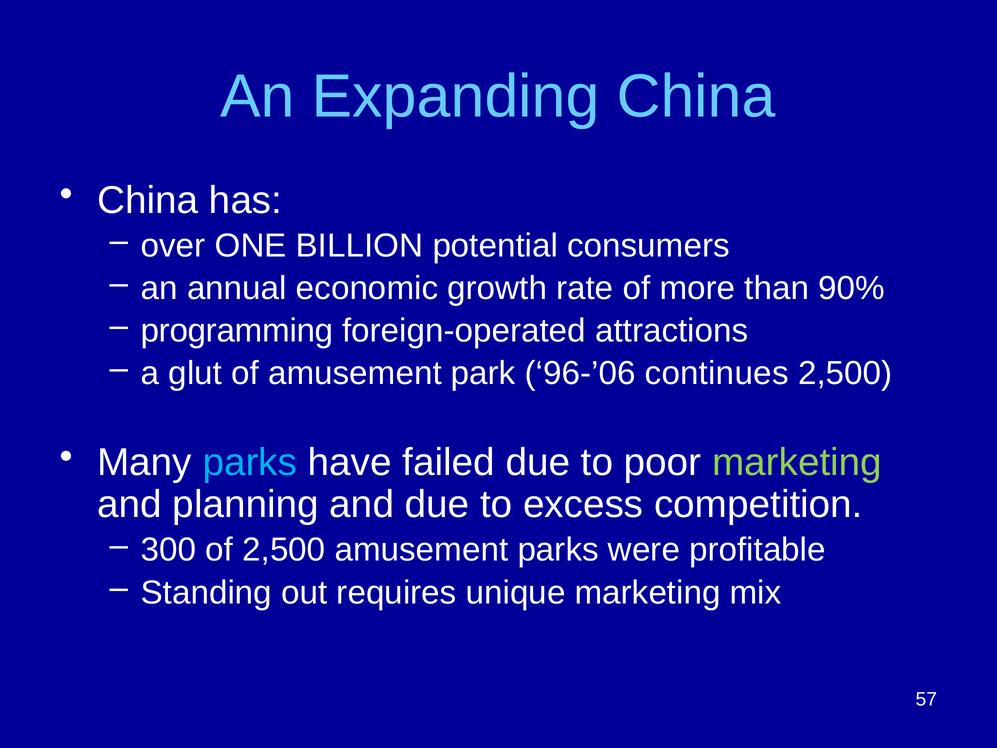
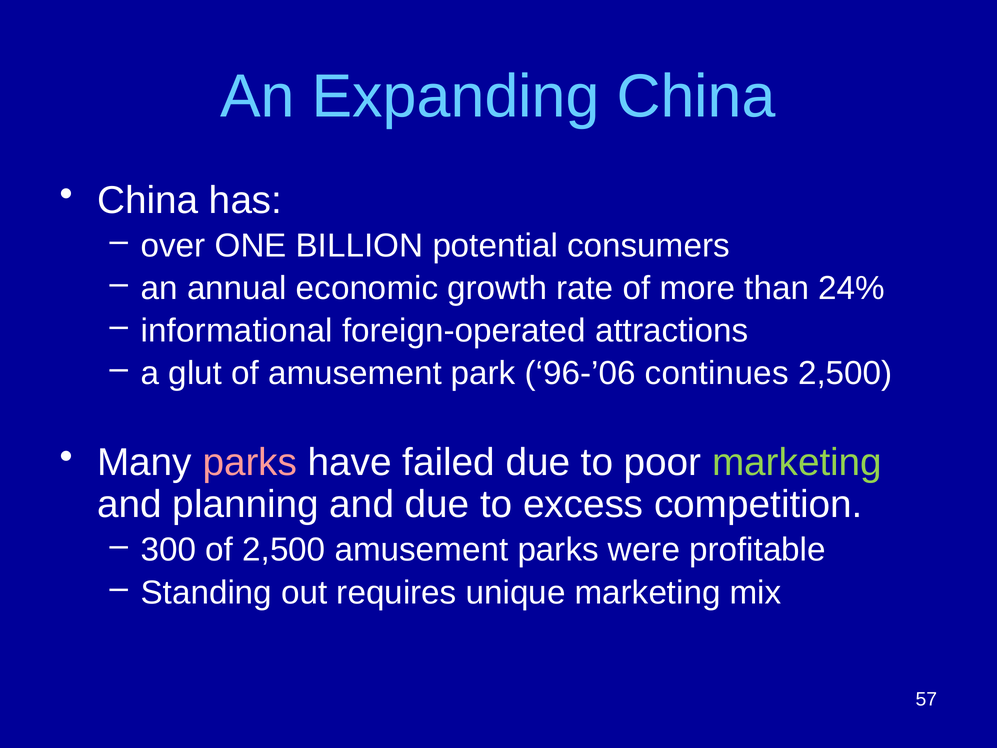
90%: 90% -> 24%
programming: programming -> informational
parks at (250, 462) colour: light blue -> pink
